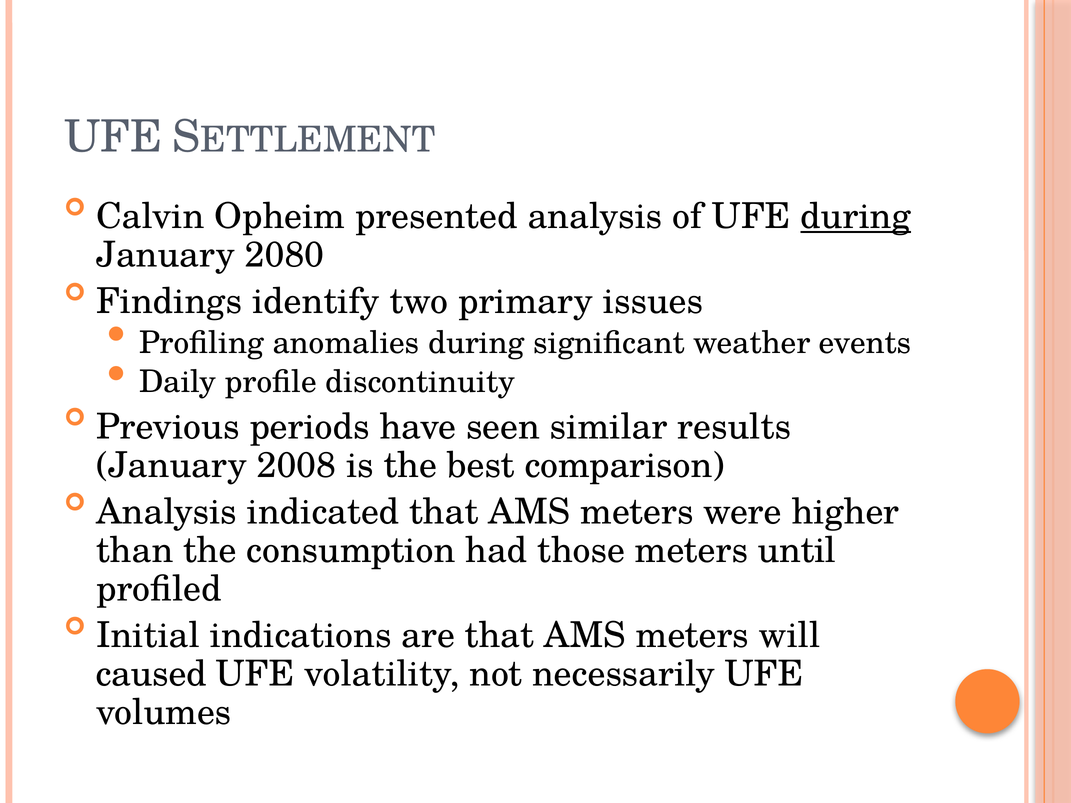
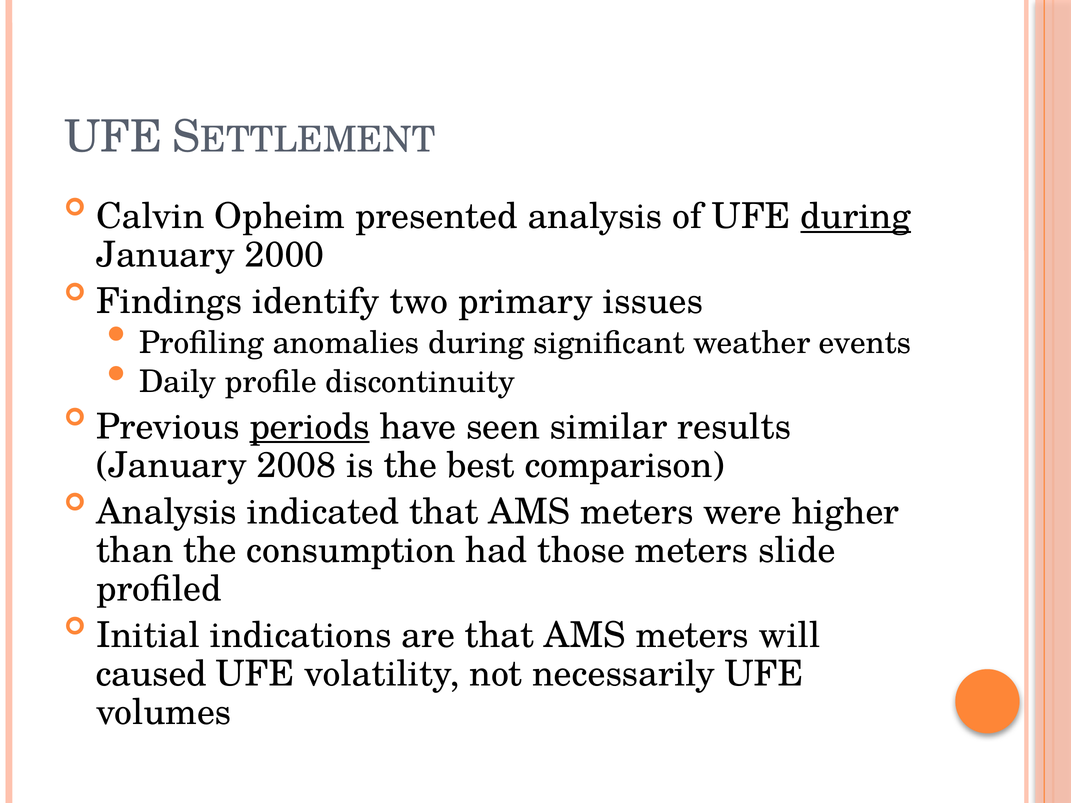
2080: 2080 -> 2000
periods underline: none -> present
until: until -> slide
